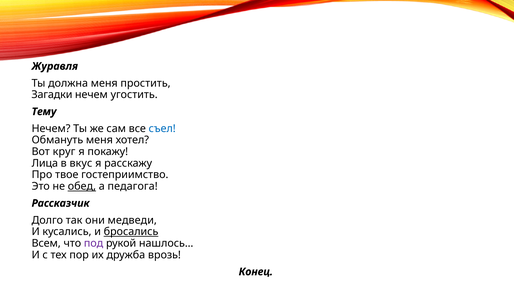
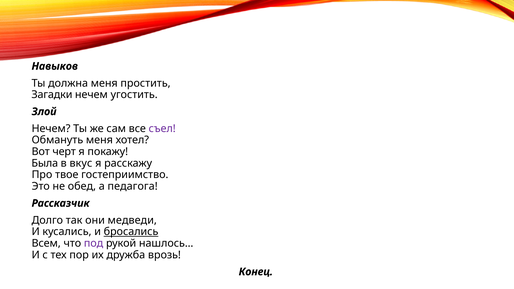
Журавля: Журавля -> Навыков
Тему: Тему -> Злой
съел colour: blue -> purple
круг: круг -> черт
Лица: Лица -> Была
обед underline: present -> none
